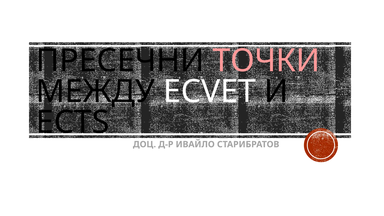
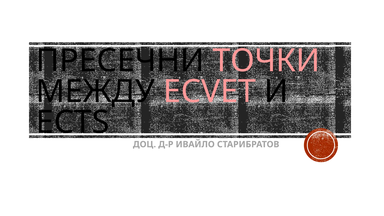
ECVET colour: white -> pink
